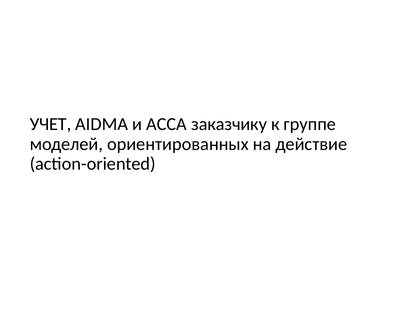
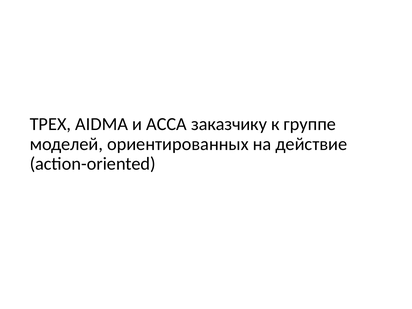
УЧЕТ: УЧЕТ -> ТРЕХ
